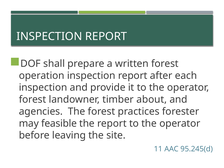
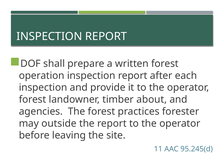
feasible: feasible -> outside
